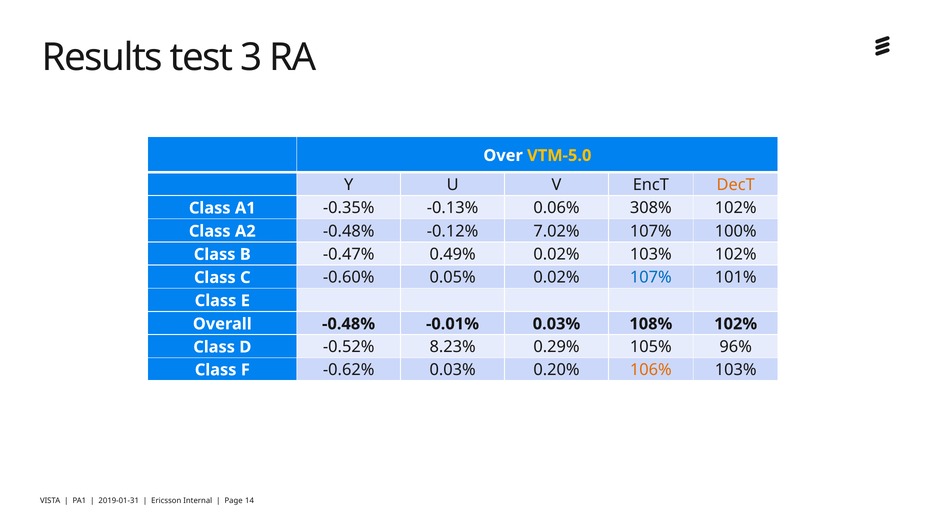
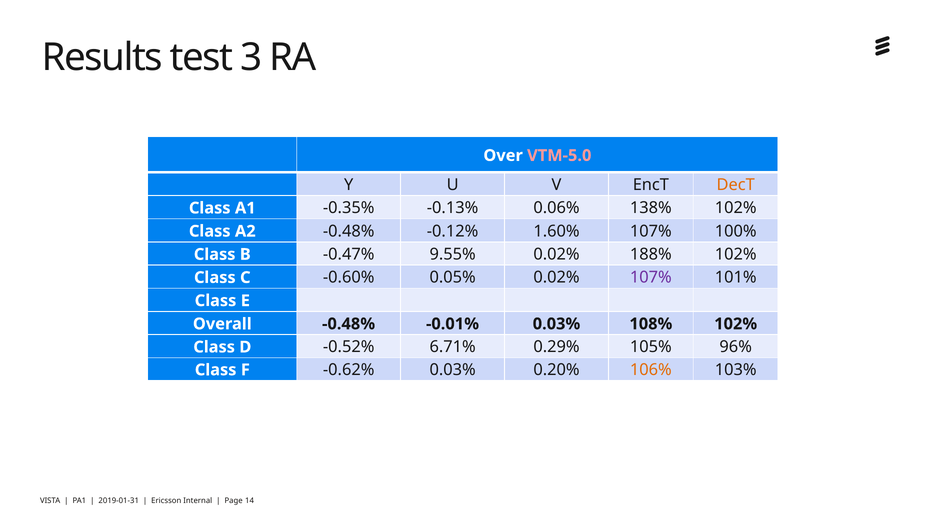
VTM-5.0 colour: yellow -> pink
308%: 308% -> 138%
7.02%: 7.02% -> 1.60%
0.49%: 0.49% -> 9.55%
0.02% 103%: 103% -> 188%
107% at (651, 277) colour: blue -> purple
8.23%: 8.23% -> 6.71%
